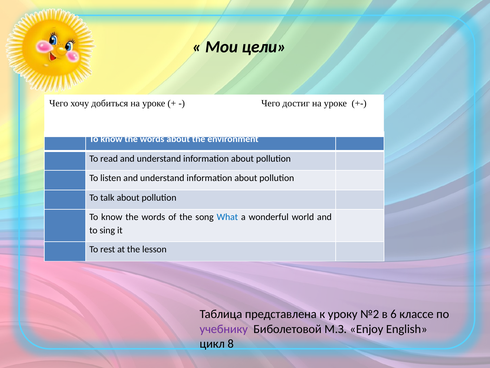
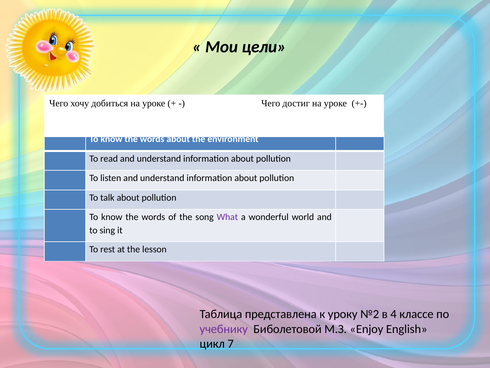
What colour: blue -> purple
6: 6 -> 4
8: 8 -> 7
